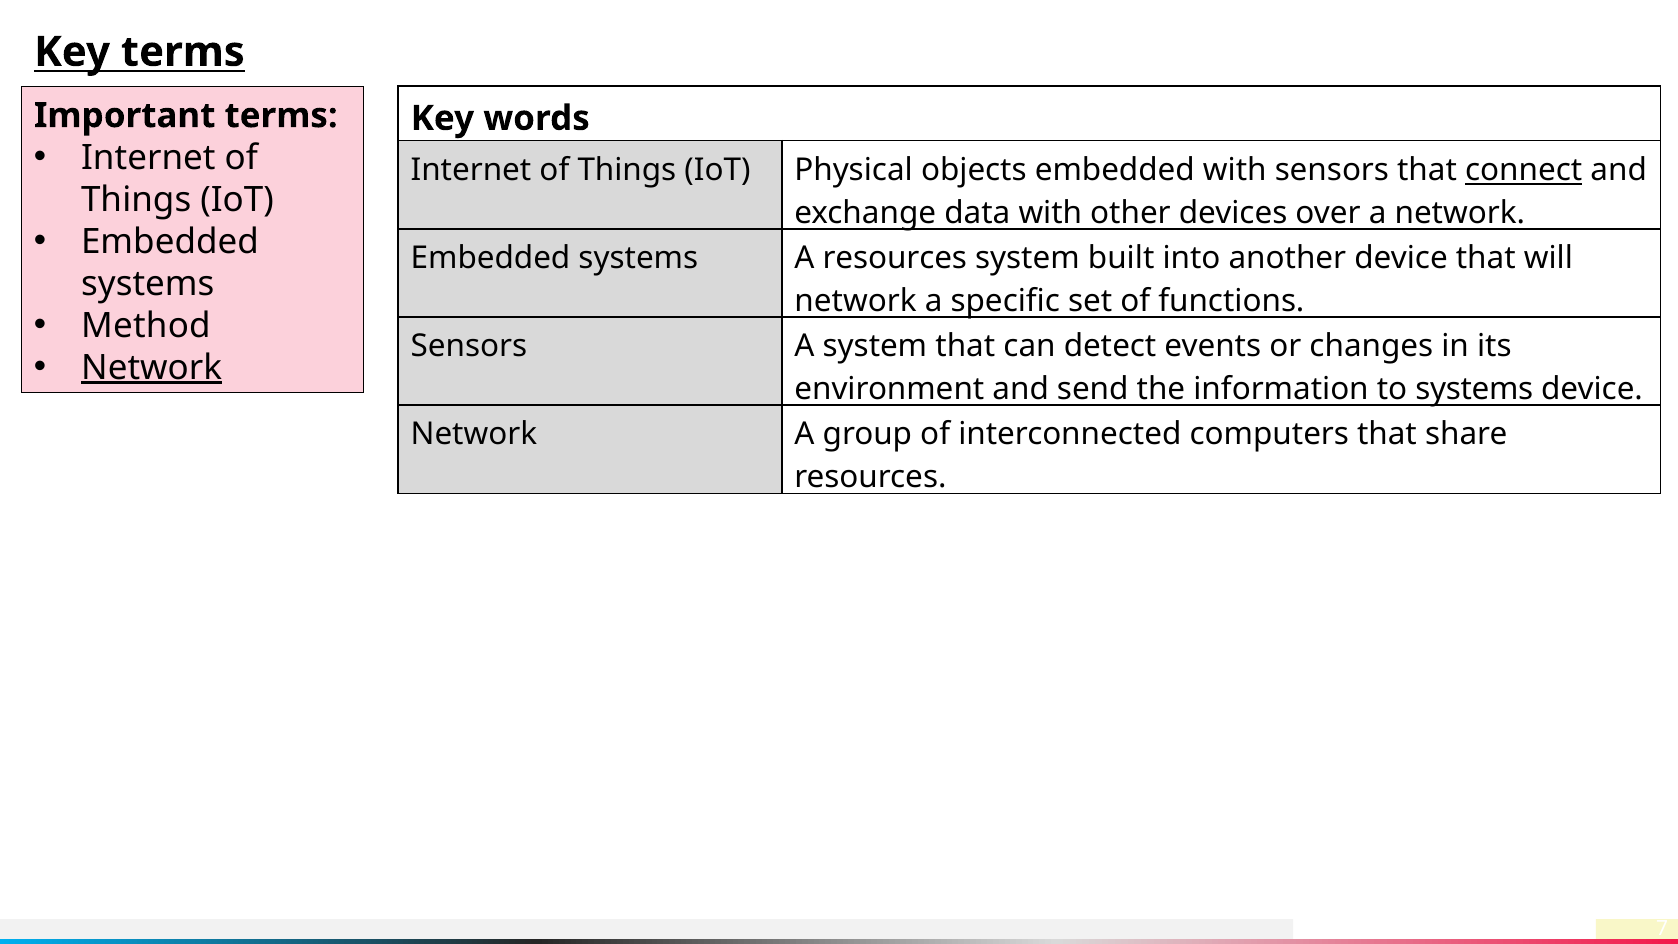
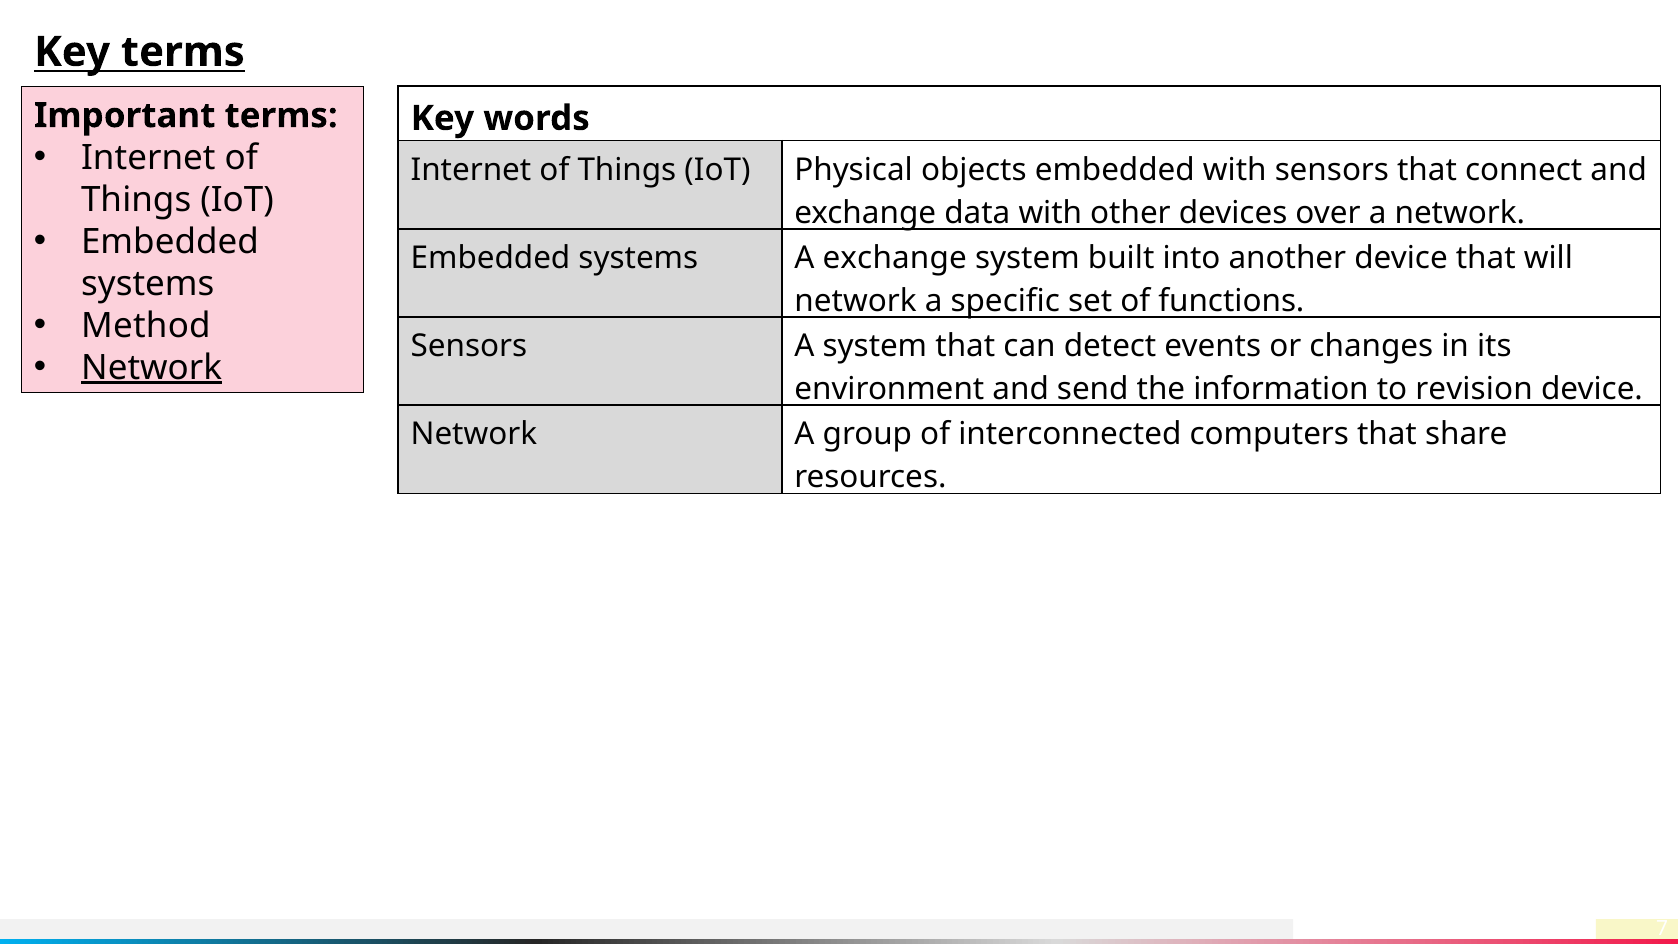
connect underline: present -> none
A resources: resources -> exchange
to systems: systems -> revision
